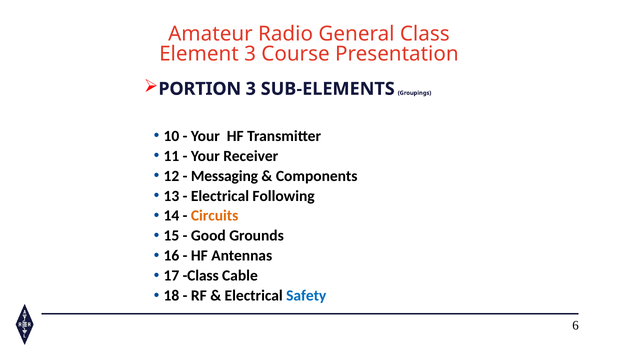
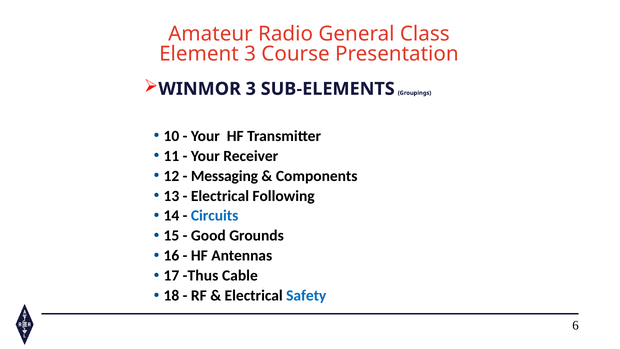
PORTION: PORTION -> WINMOR
Circuits colour: orange -> blue
17 Class: Class -> Thus
